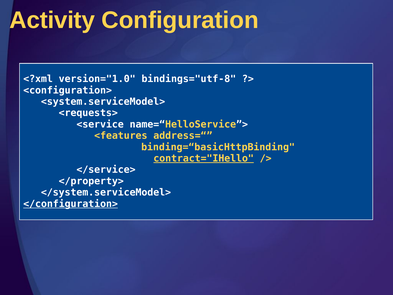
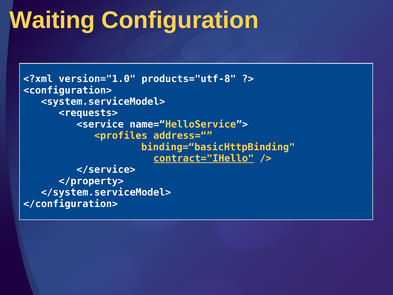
Activity: Activity -> Waiting
bindings="utf-8: bindings="utf-8 -> products="utf-8
<features: <features -> <profiles
</configuration> underline: present -> none
